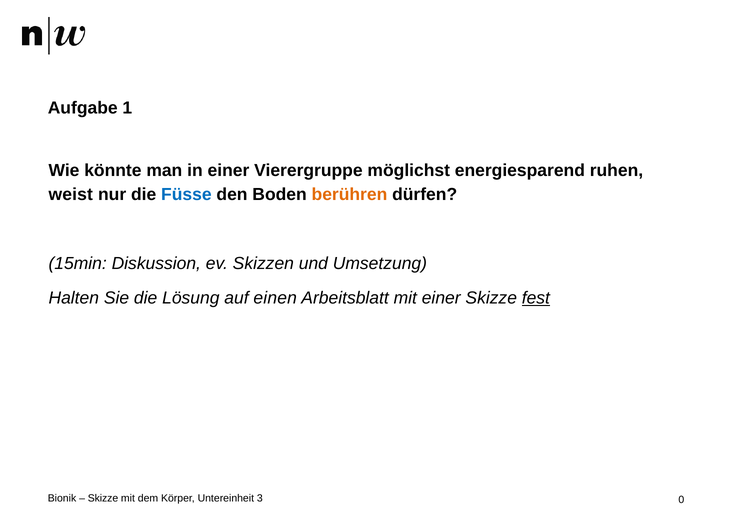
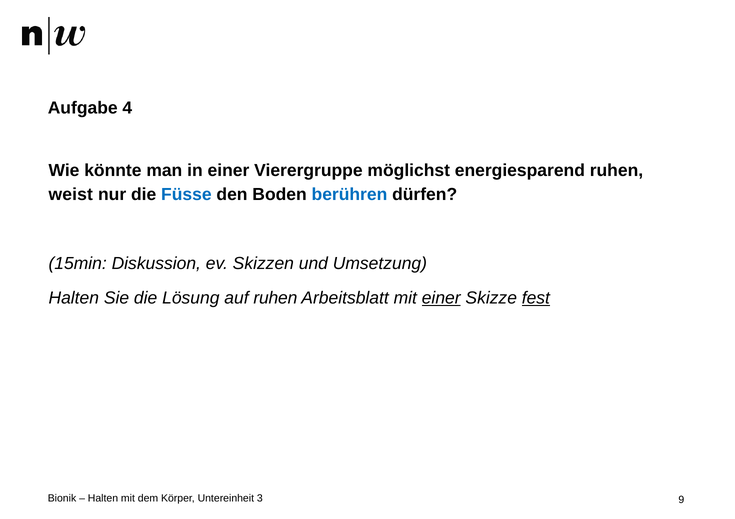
1: 1 -> 4
berühren colour: orange -> blue
auf einen: einen -> ruhen
einer at (441, 299) underline: none -> present
Skizze at (103, 499): Skizze -> Halten
0: 0 -> 9
